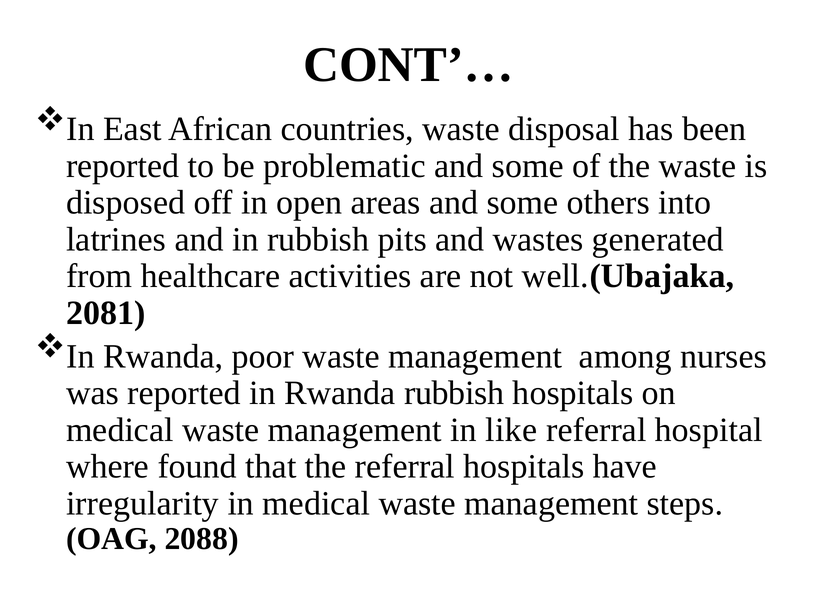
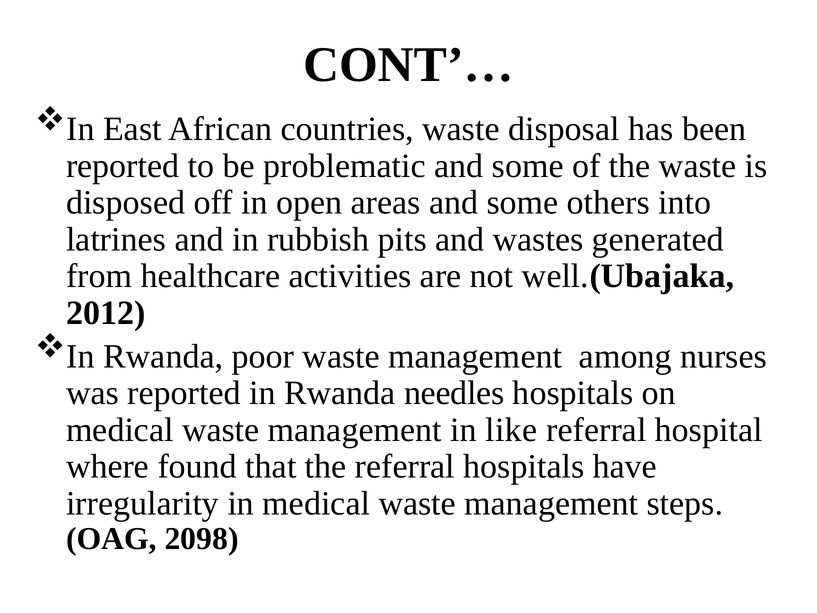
2081: 2081 -> 2012
Rwanda rubbish: rubbish -> needles
2088: 2088 -> 2098
